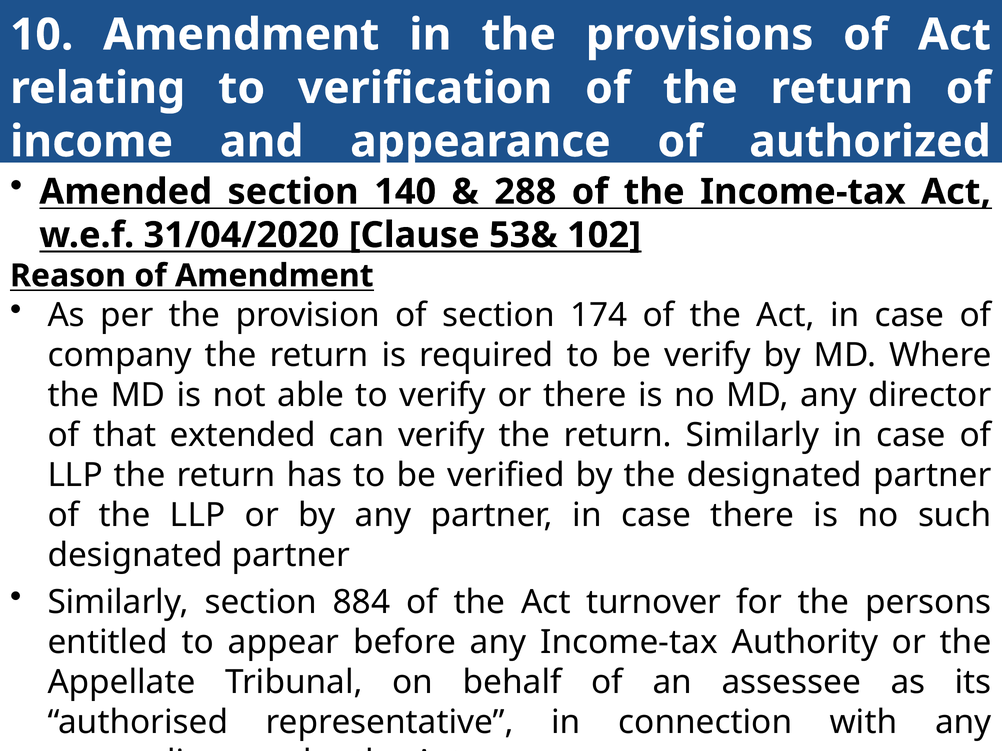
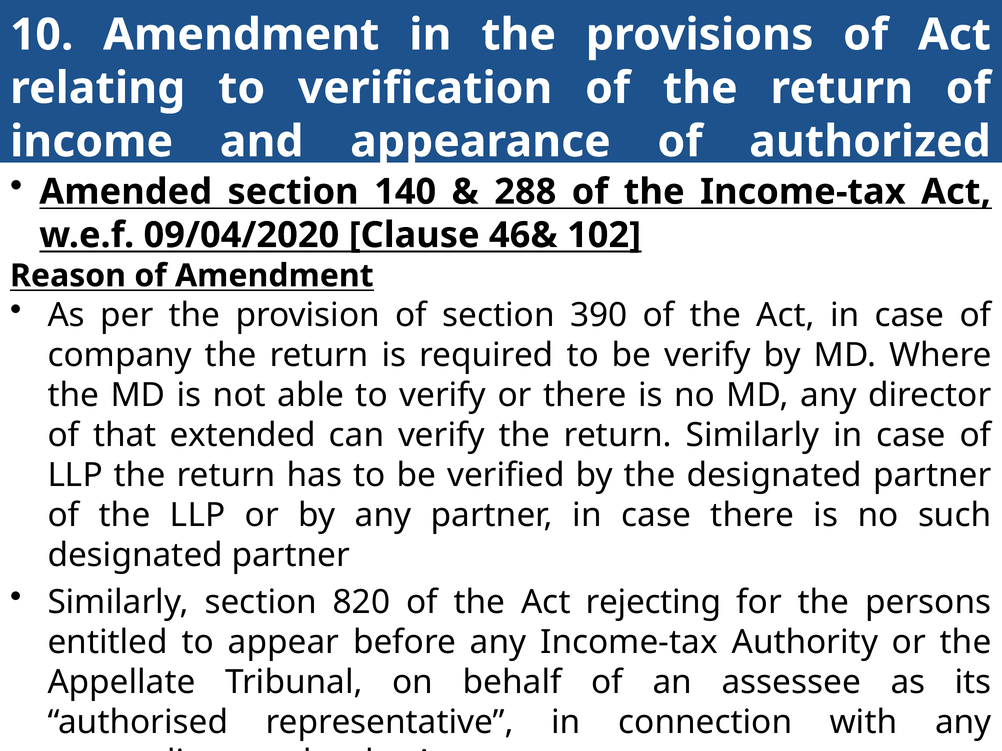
31/04/2020: 31/04/2020 -> 09/04/2020
53&: 53& -> 46&
174: 174 -> 390
884: 884 -> 820
turnover: turnover -> rejecting
